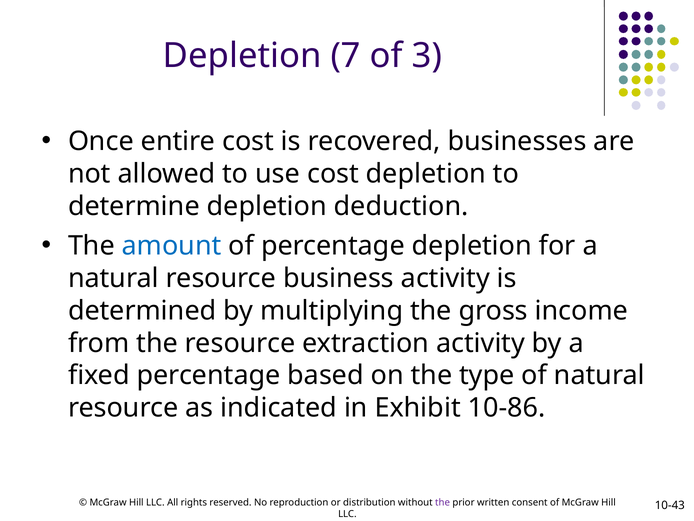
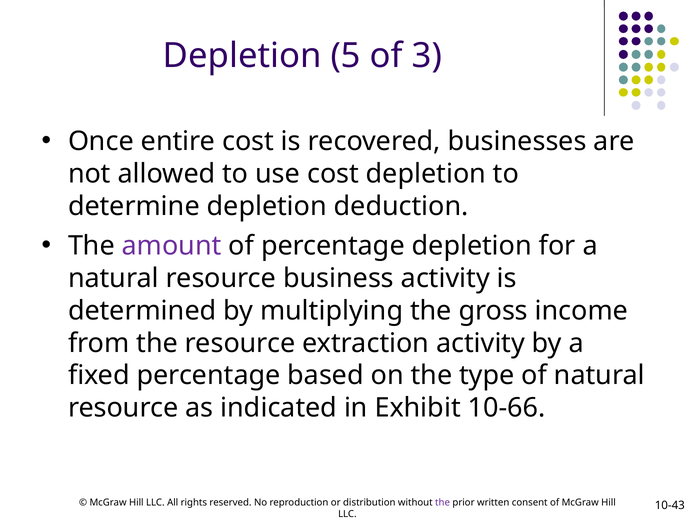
7: 7 -> 5
amount colour: blue -> purple
10-86: 10-86 -> 10-66
